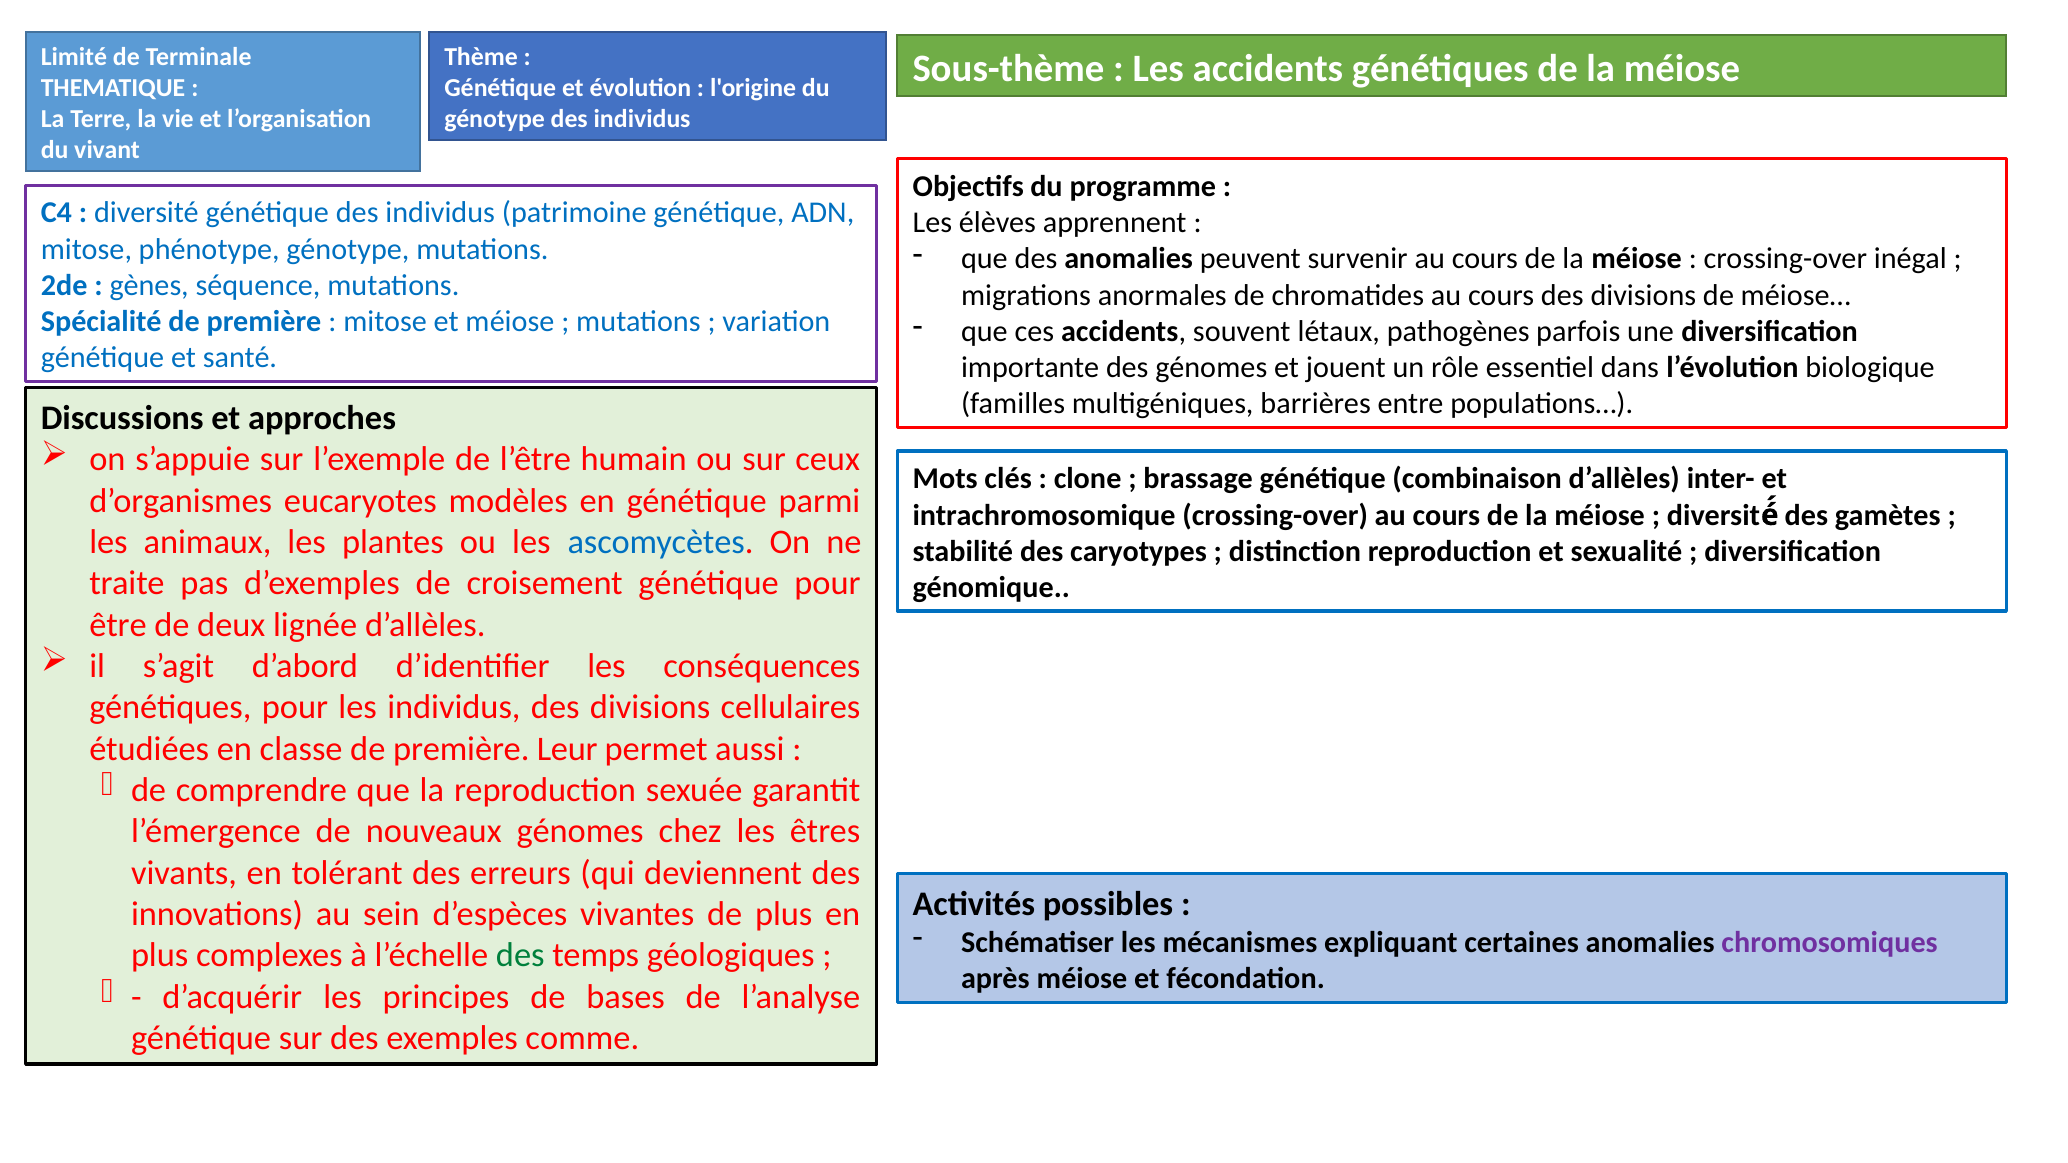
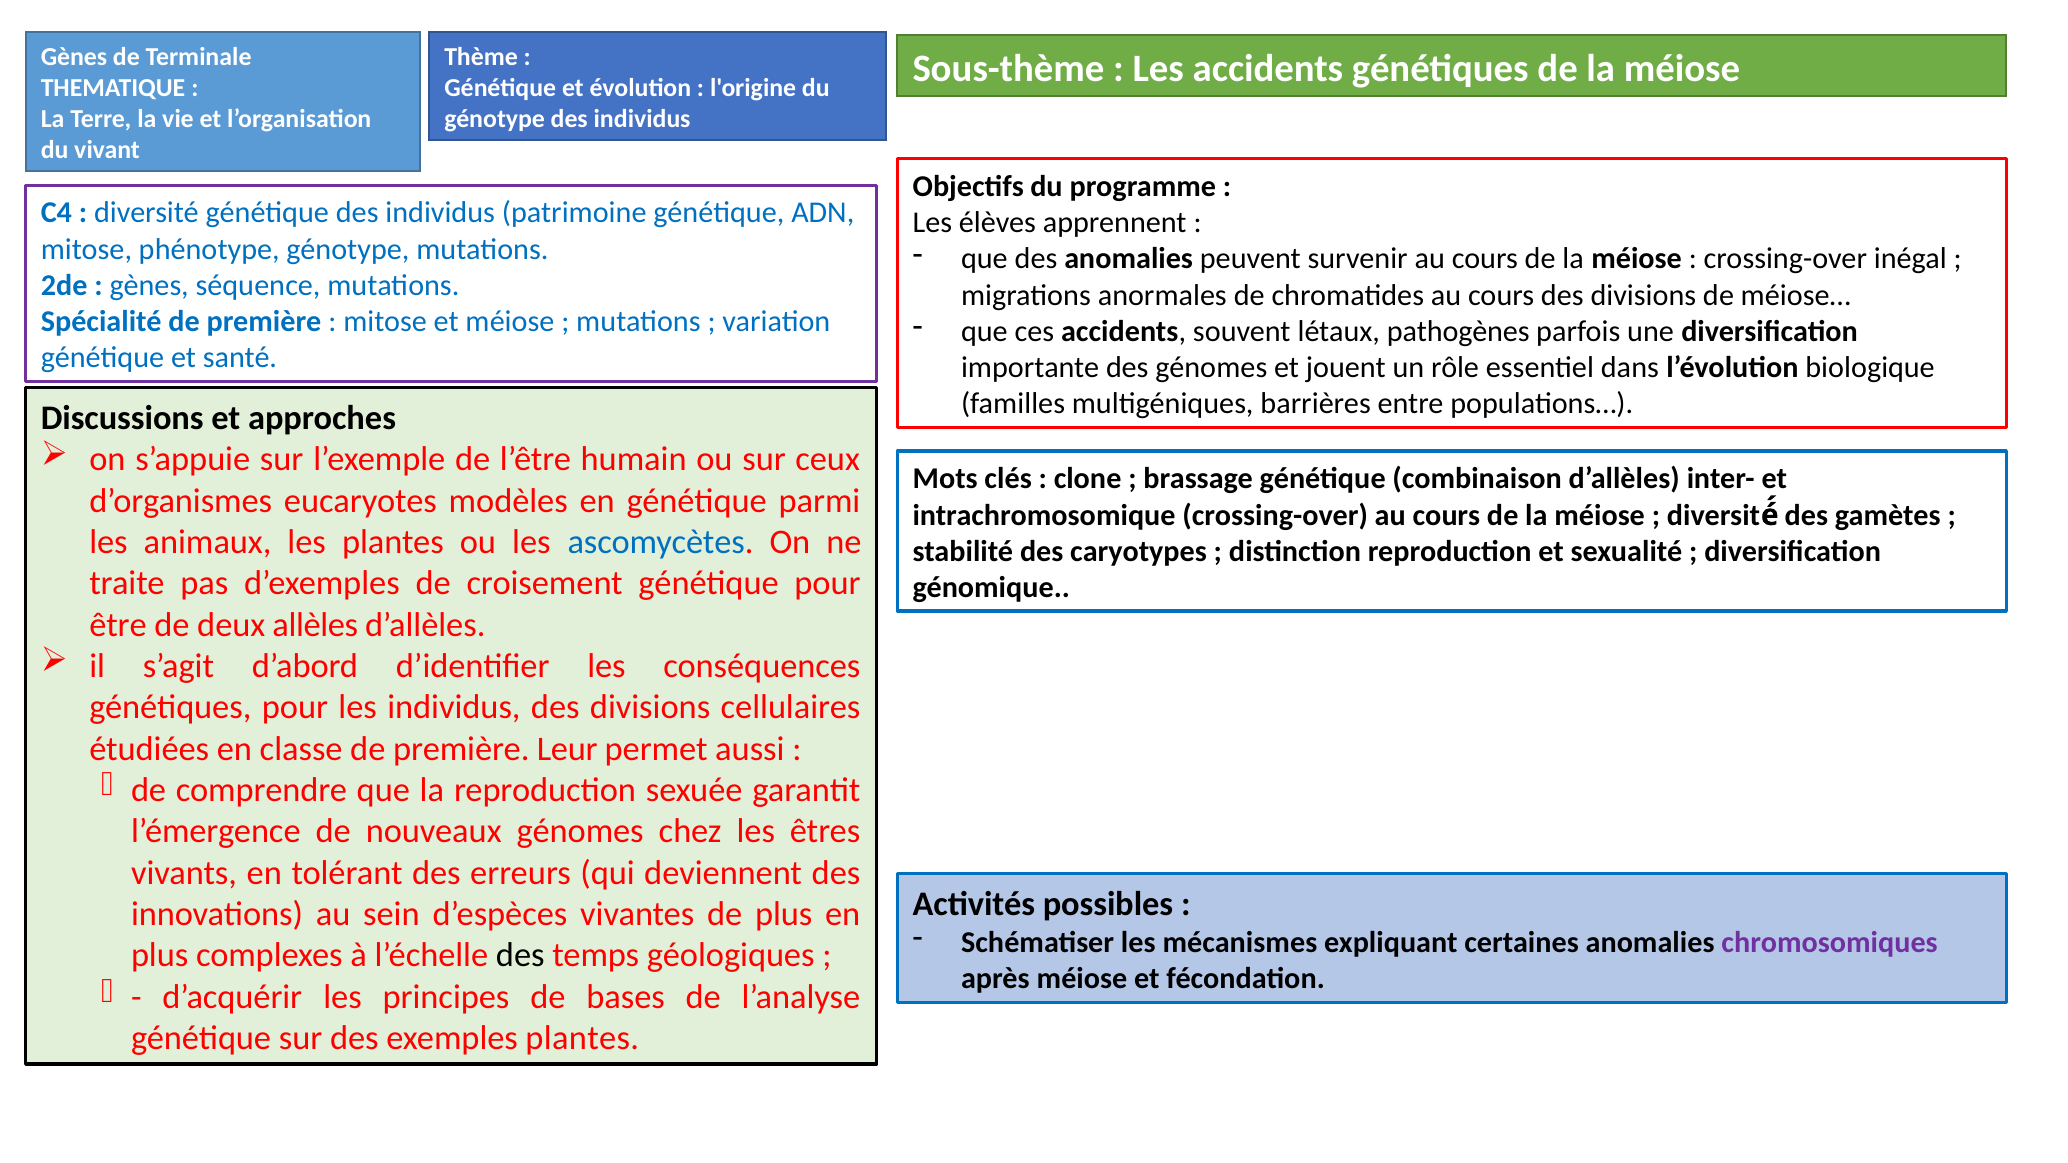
Limité at (74, 57): Limité -> Gènes
lignée: lignée -> allèles
des at (520, 956) colour: green -> black
exemples comme: comme -> plantes
